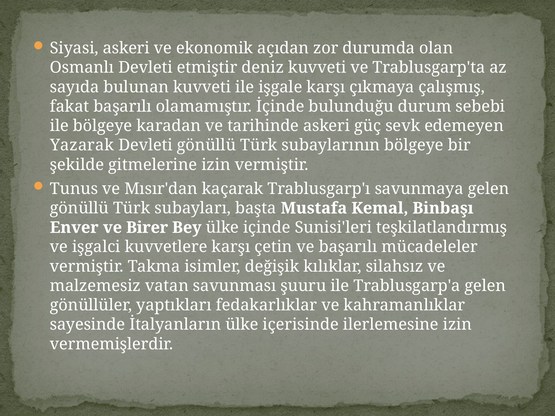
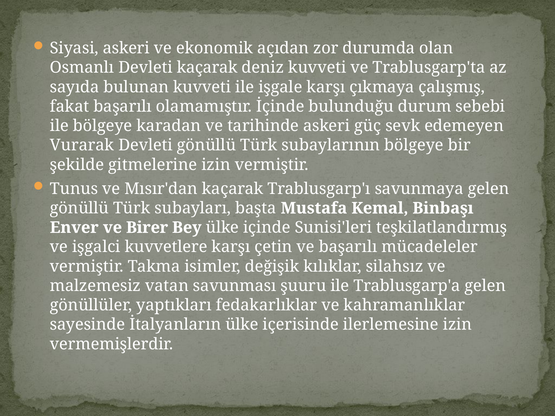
Devleti etmiştir: etmiştir -> kaçarak
Yazarak: Yazarak -> Vurarak
